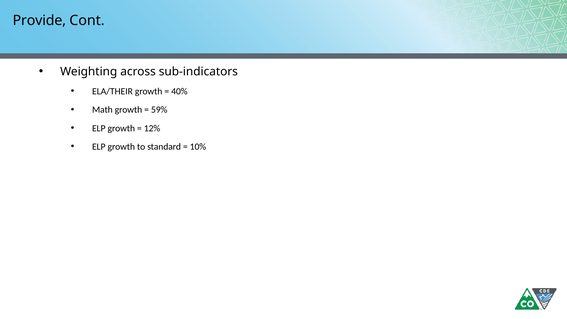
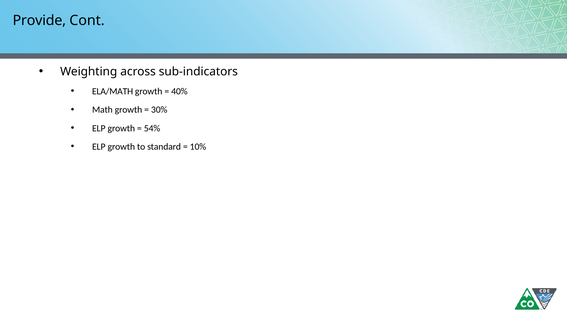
ELA/THEIR: ELA/THEIR -> ELA/MATH
59%: 59% -> 30%
12%: 12% -> 54%
